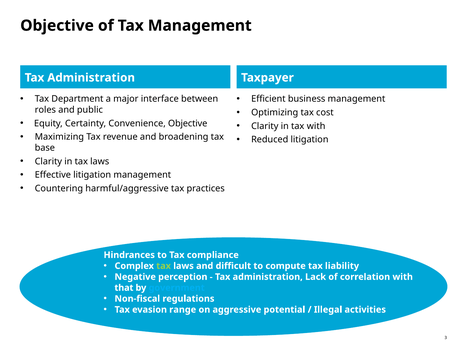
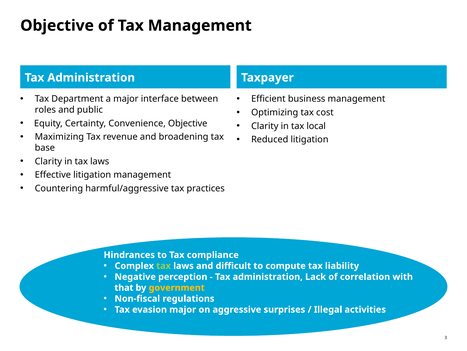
tax with: with -> local
government colour: light blue -> yellow
evasion range: range -> major
potential: potential -> surprises
